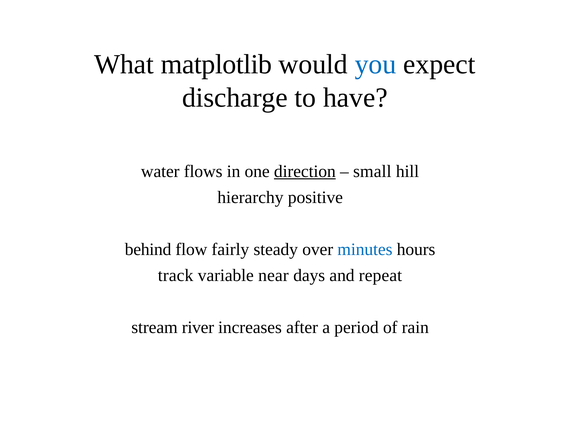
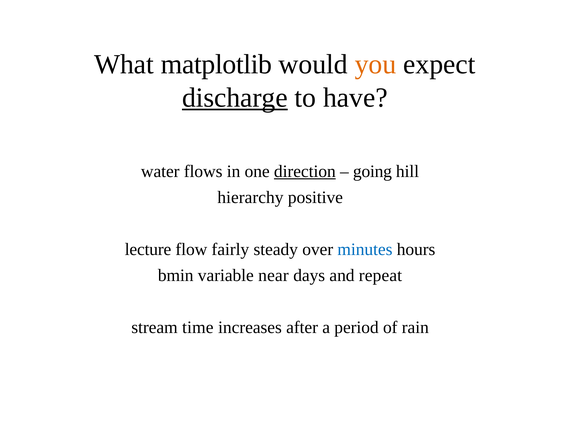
you colour: blue -> orange
discharge underline: none -> present
small: small -> going
behind: behind -> lecture
track: track -> bmin
river: river -> time
